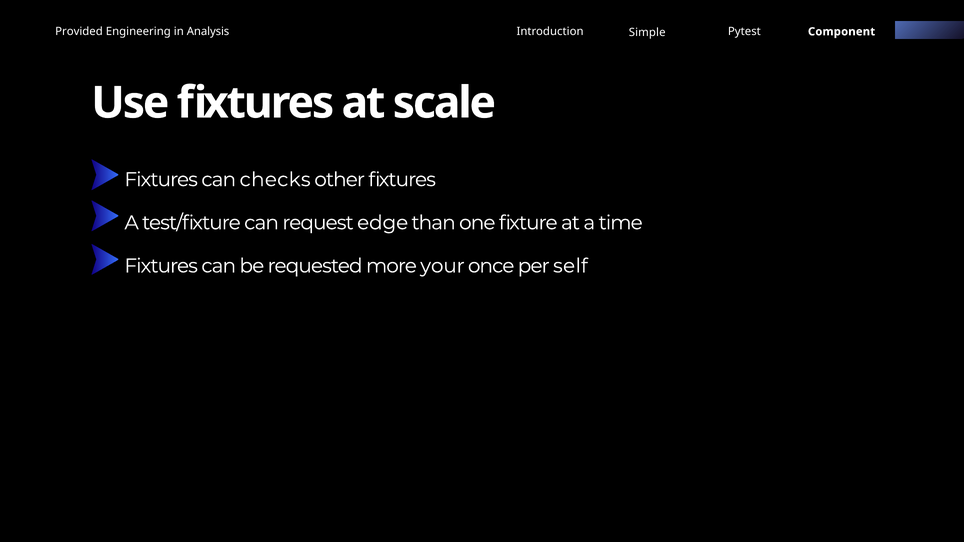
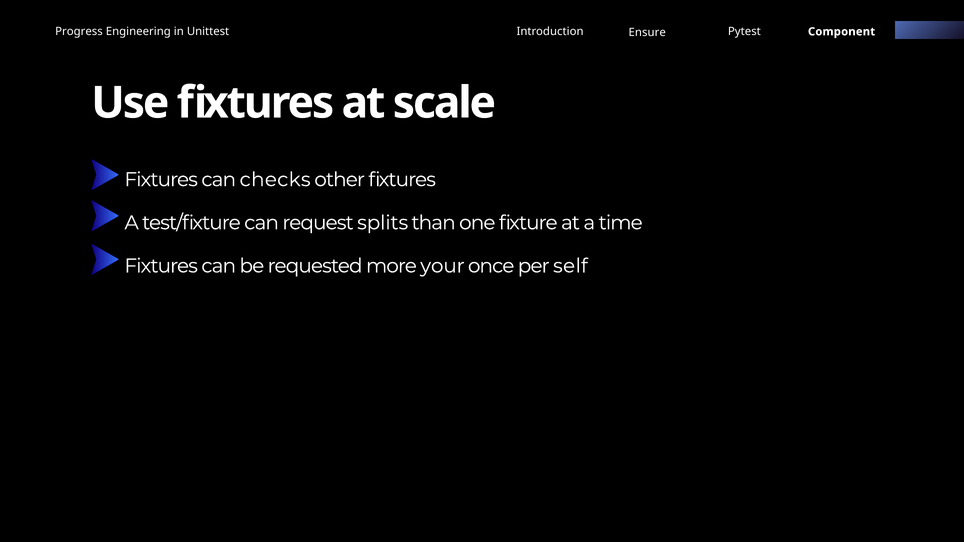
Provided: Provided -> Progress
Analysis: Analysis -> Unittest
Simple: Simple -> Ensure
edge: edge -> splits
